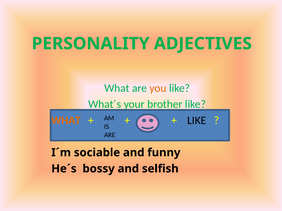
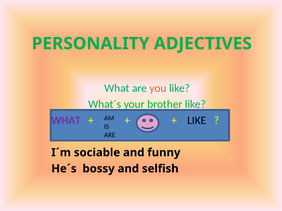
WHAT at (66, 121) colour: orange -> purple
